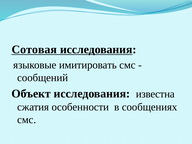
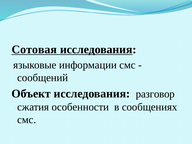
имитировать: имитировать -> информации
известна: известна -> разговор
